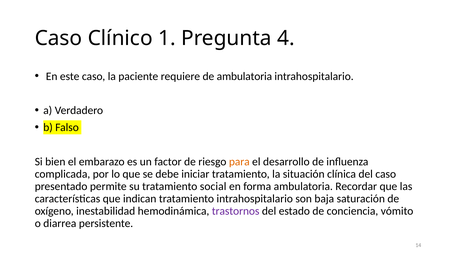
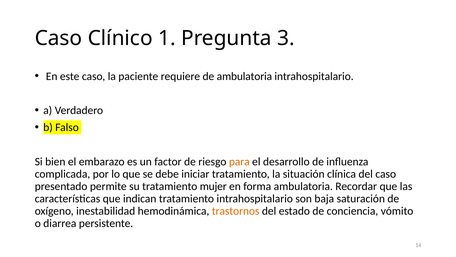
4: 4 -> 3
social: social -> mujer
trastornos colour: purple -> orange
